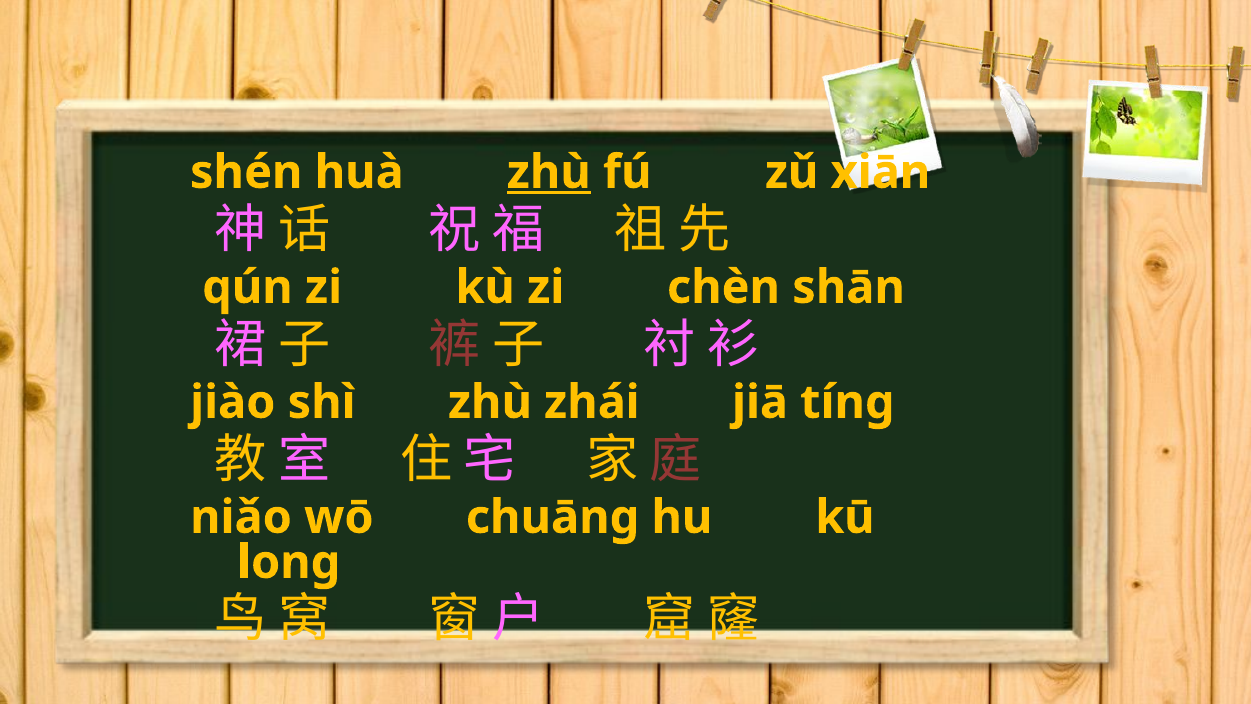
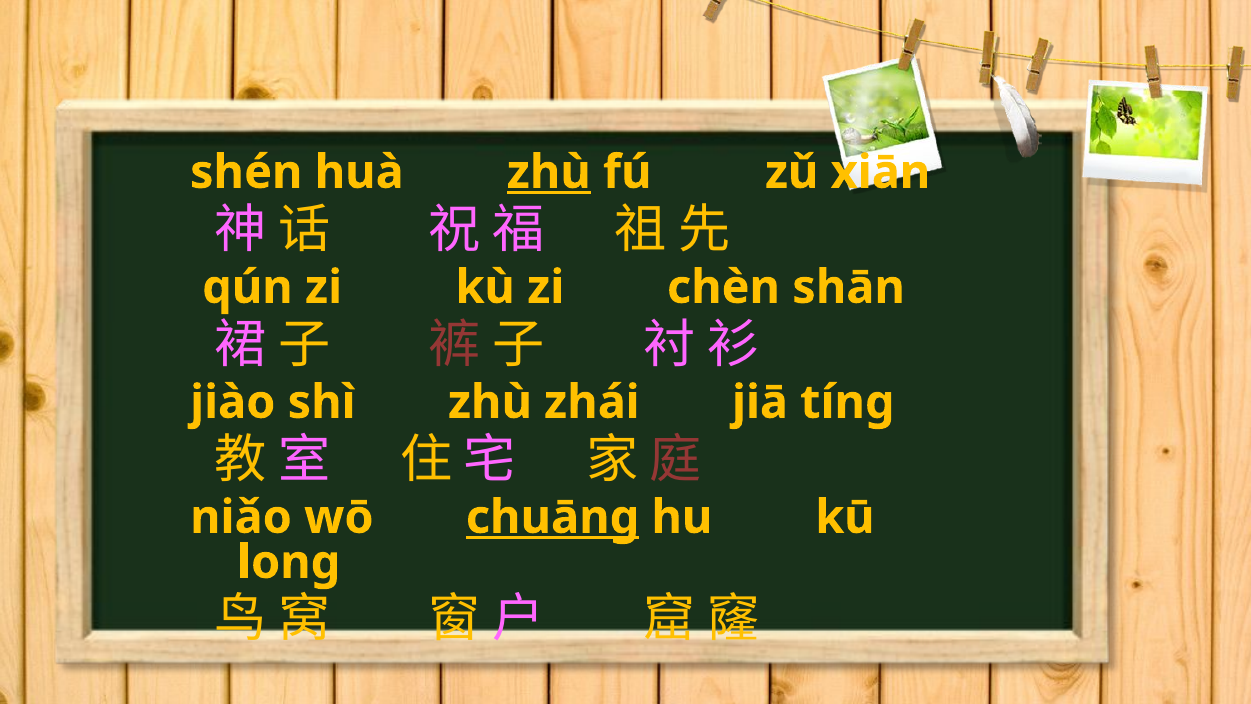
chuānɡ underline: none -> present
